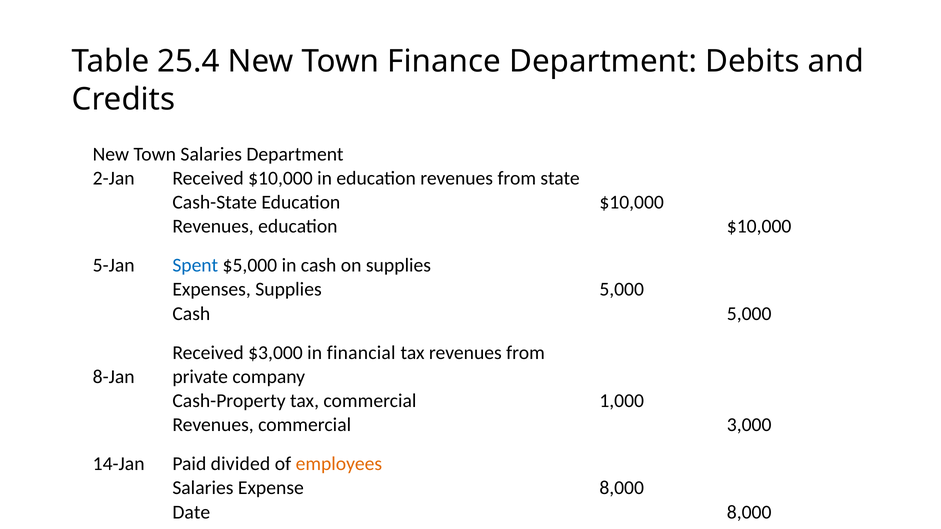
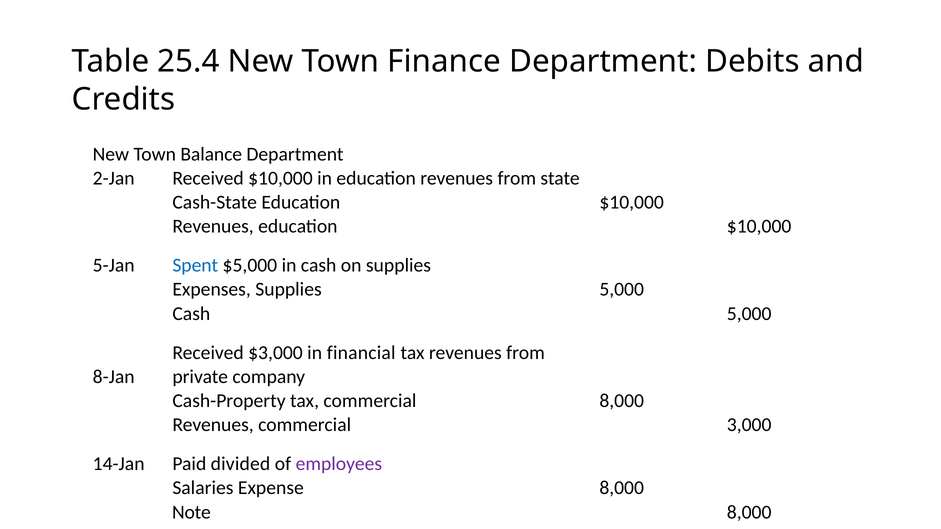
Town Salaries: Salaries -> Balance
commercial 1,000: 1,000 -> 8,000
employees colour: orange -> purple
Date: Date -> Note
